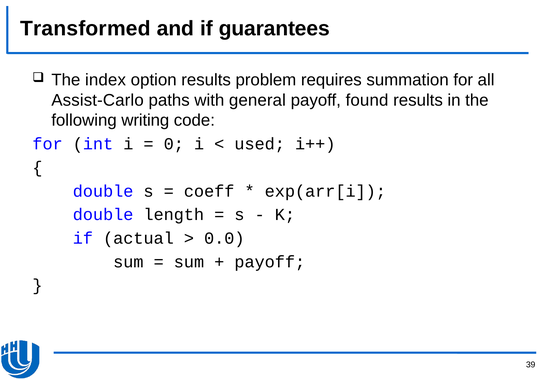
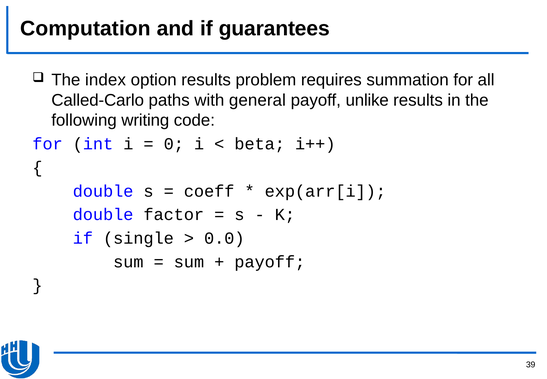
Transformed: Transformed -> Computation
Assist-Carlo: Assist-Carlo -> Called-Carlo
found: found -> unlike
used: used -> beta
length: length -> factor
actual: actual -> single
